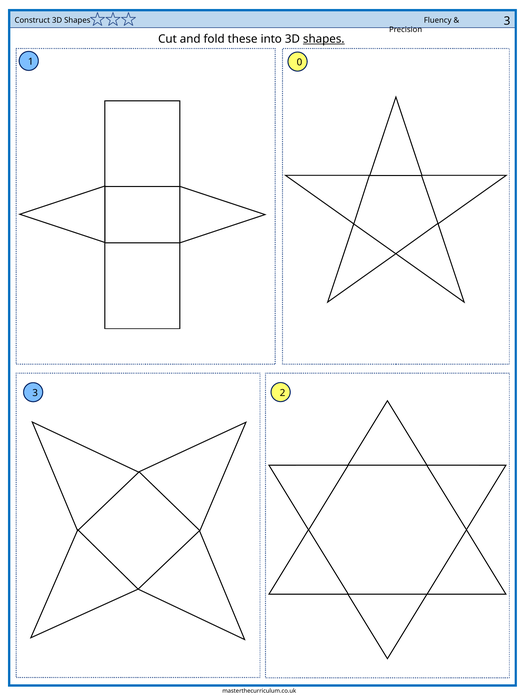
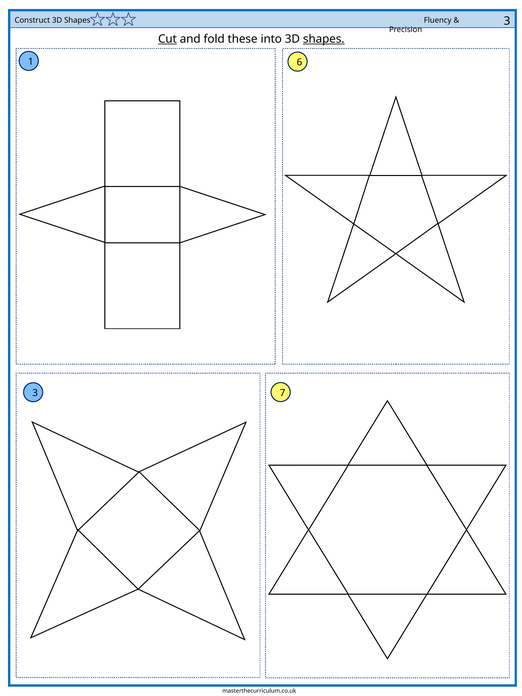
Cut underline: none -> present
0: 0 -> 6
2: 2 -> 7
